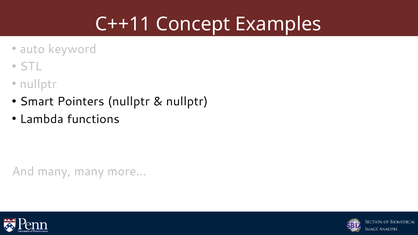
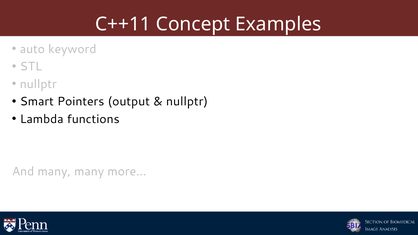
Pointers nullptr: nullptr -> output
